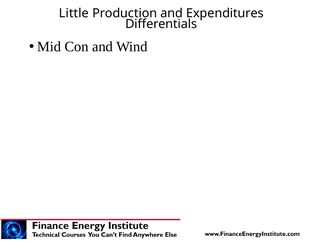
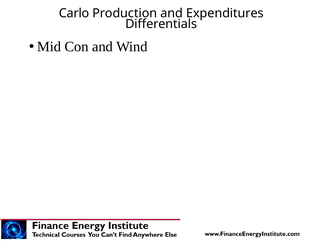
Little: Little -> Carlo
